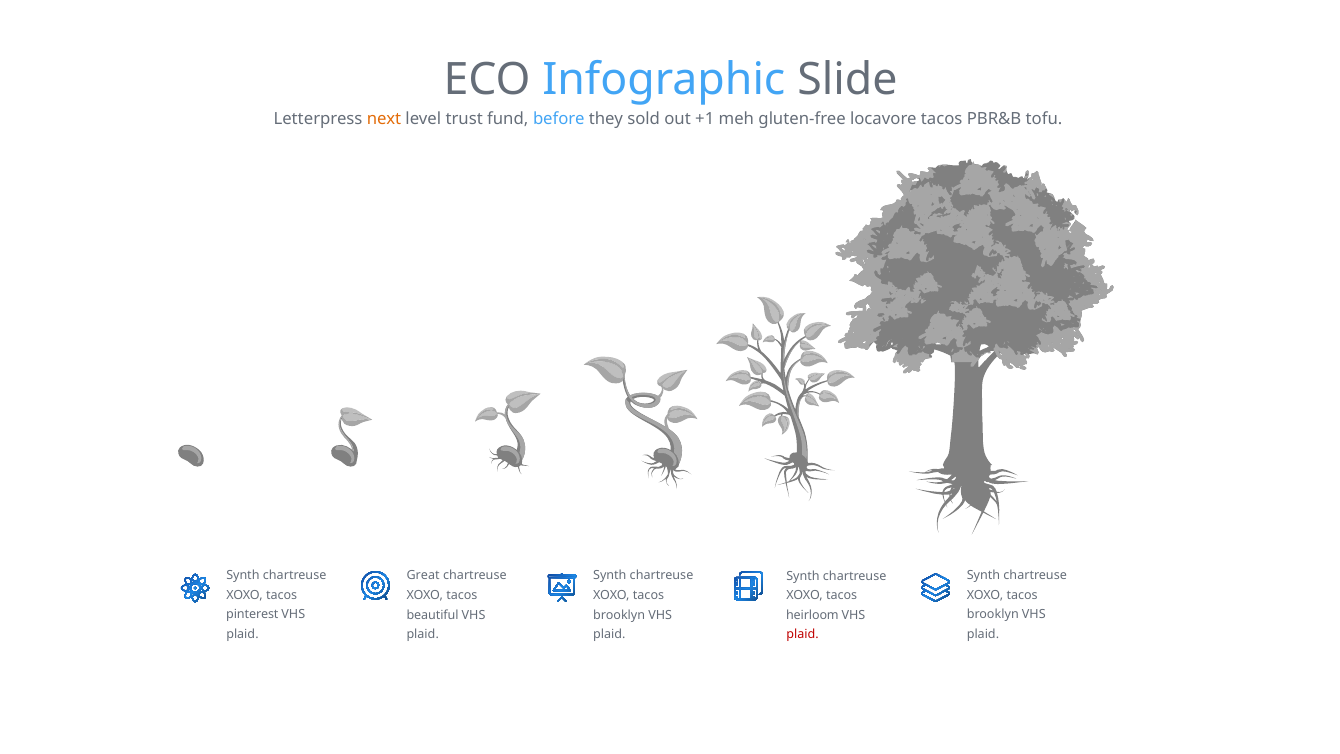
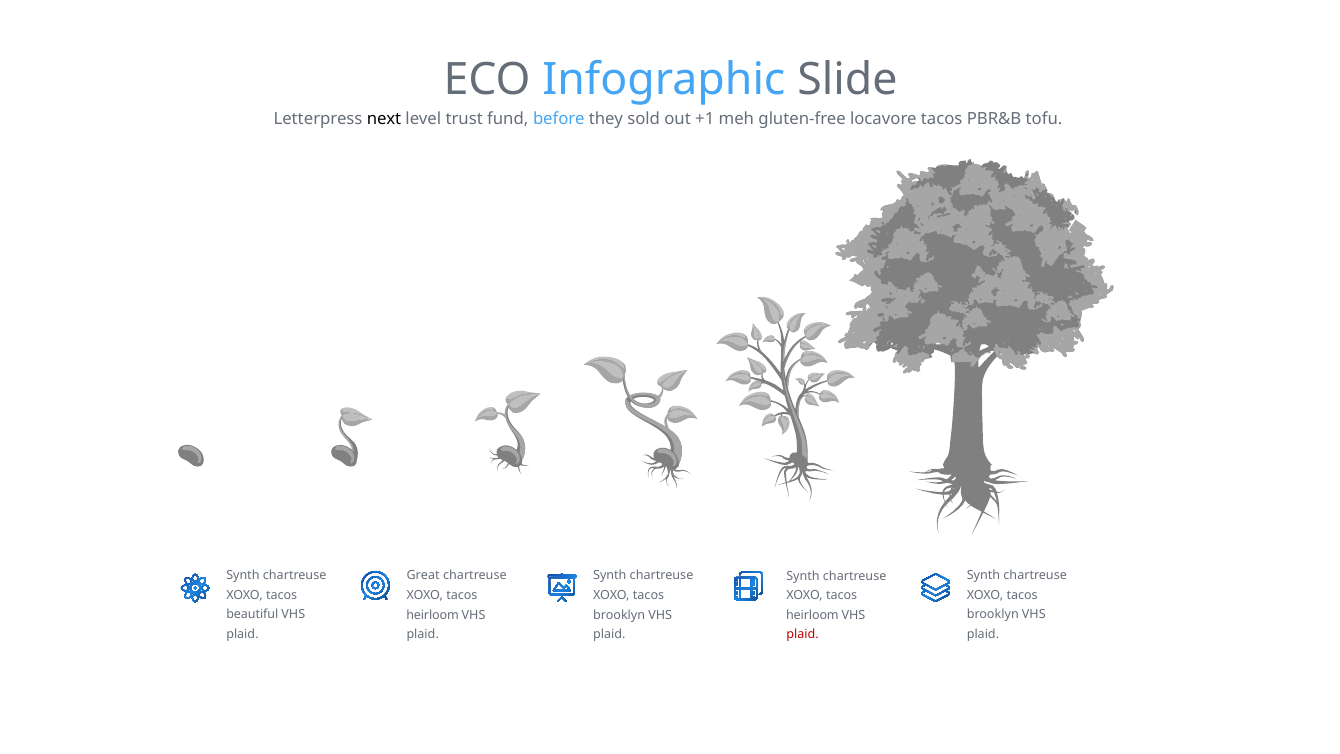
next colour: orange -> black
pinterest: pinterest -> beautiful
beautiful at (433, 615): beautiful -> heirloom
